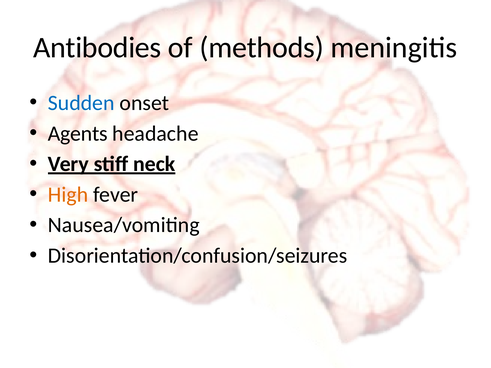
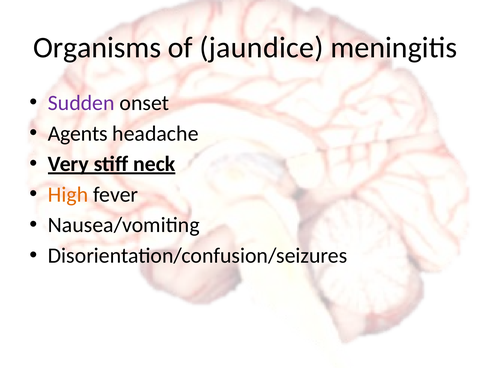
Antibodies: Antibodies -> Organisms
methods: methods -> jaundice
Sudden colour: blue -> purple
